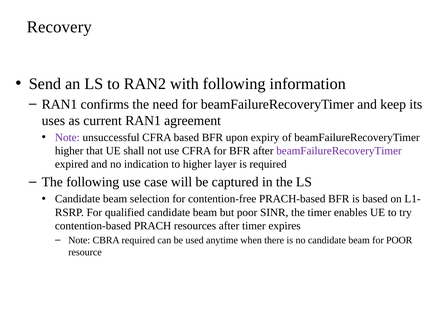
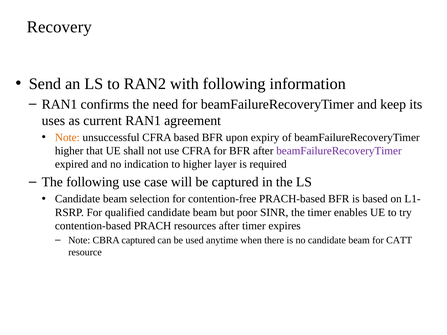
Note at (67, 138) colour: purple -> orange
CBRA required: required -> captured
for POOR: POOR -> CATT
